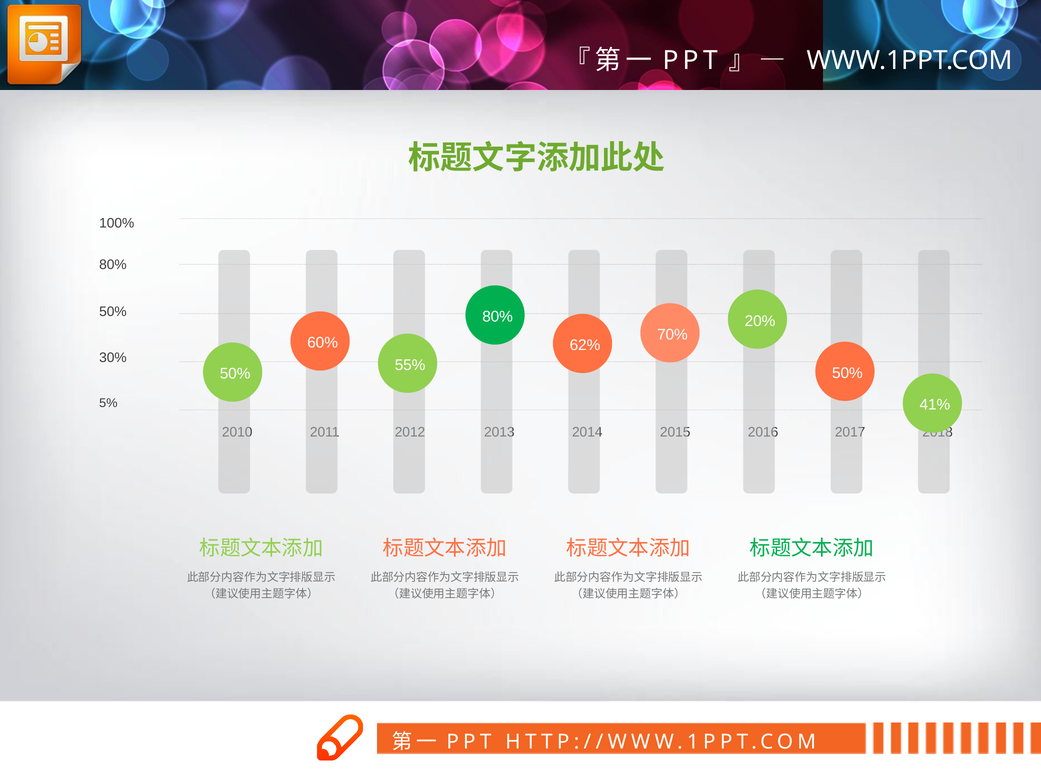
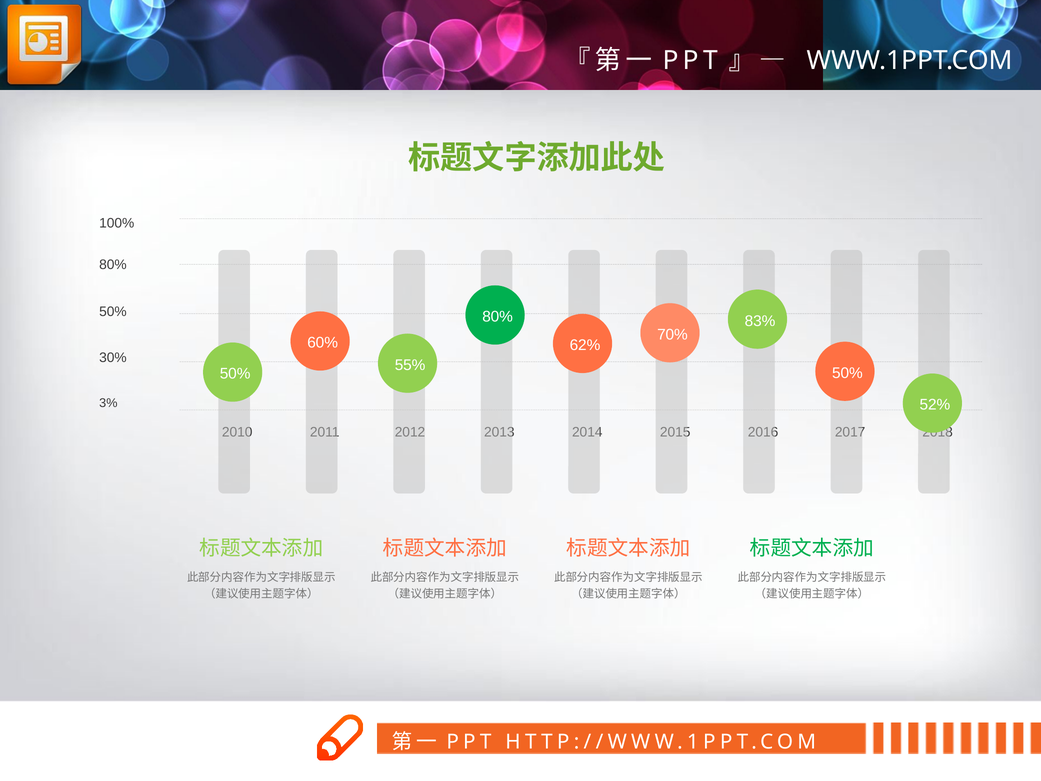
20%: 20% -> 83%
5%: 5% -> 3%
41%: 41% -> 52%
